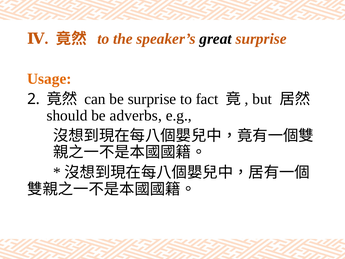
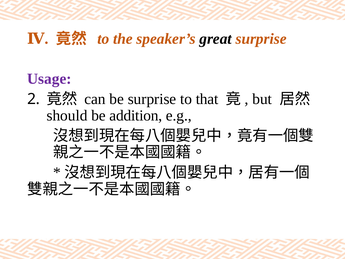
Usage colour: orange -> purple
fact: fact -> that
adverbs: adverbs -> addition
